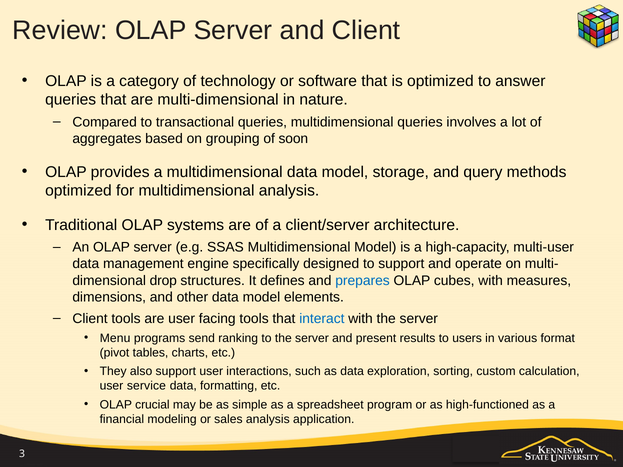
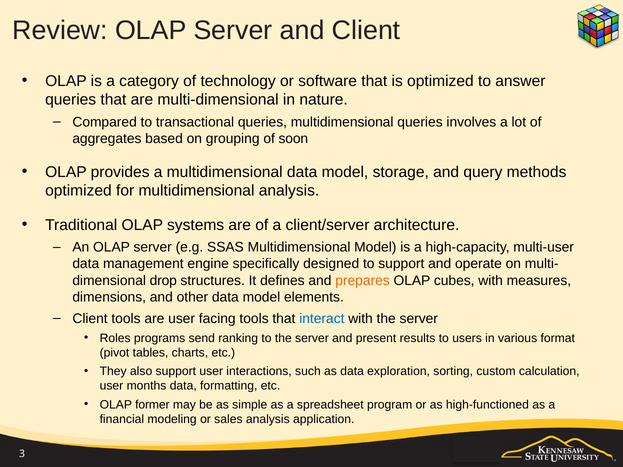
prepares colour: blue -> orange
Menu: Menu -> Roles
service: service -> months
crucial: crucial -> former
